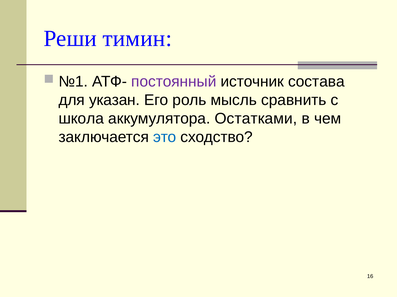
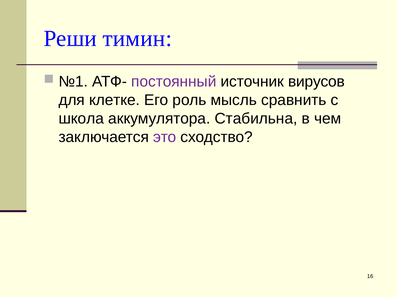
состава: состава -> вирусов
указан: указан -> клетке
Остатками: Остатками -> Стабильна
это colour: blue -> purple
